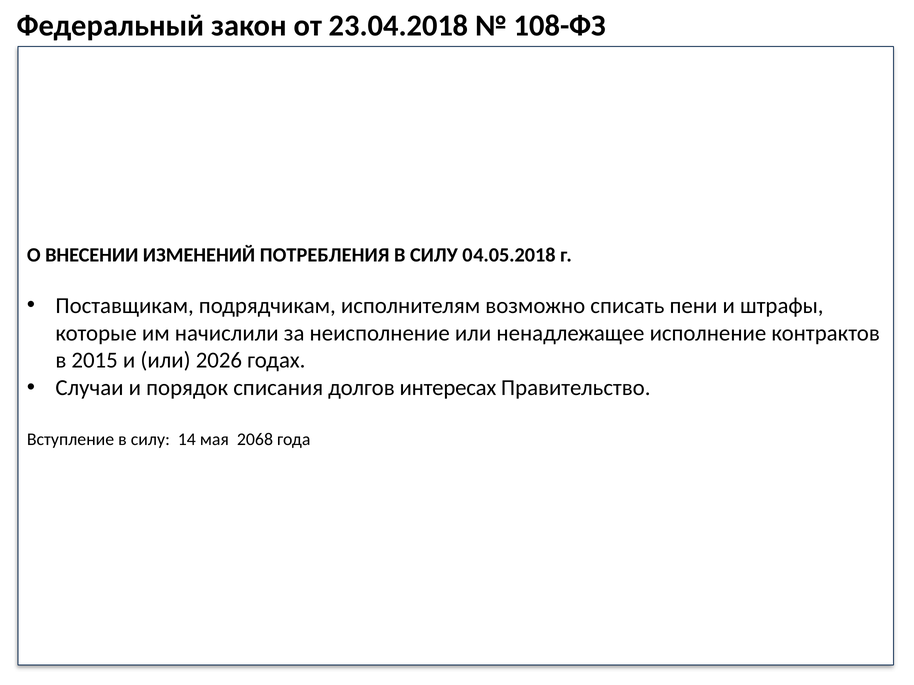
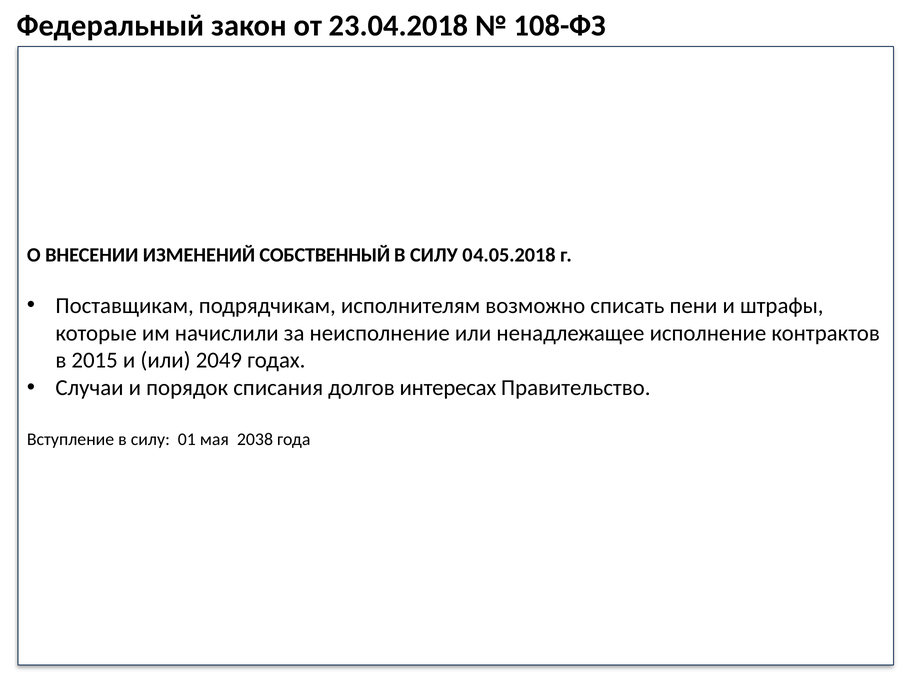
ПОТРЕБЛЕНИЯ: ПОТРЕБЛЕНИЯ -> СОБСТВЕННЫЙ
2026: 2026 -> 2049
14: 14 -> 01
2068: 2068 -> 2038
